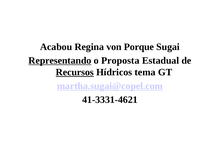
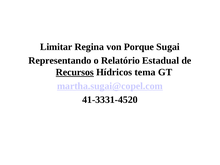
Acabou: Acabou -> Limitar
Representando underline: present -> none
Proposta: Proposta -> Relatório
41-3331-4621: 41-3331-4621 -> 41-3331-4520
